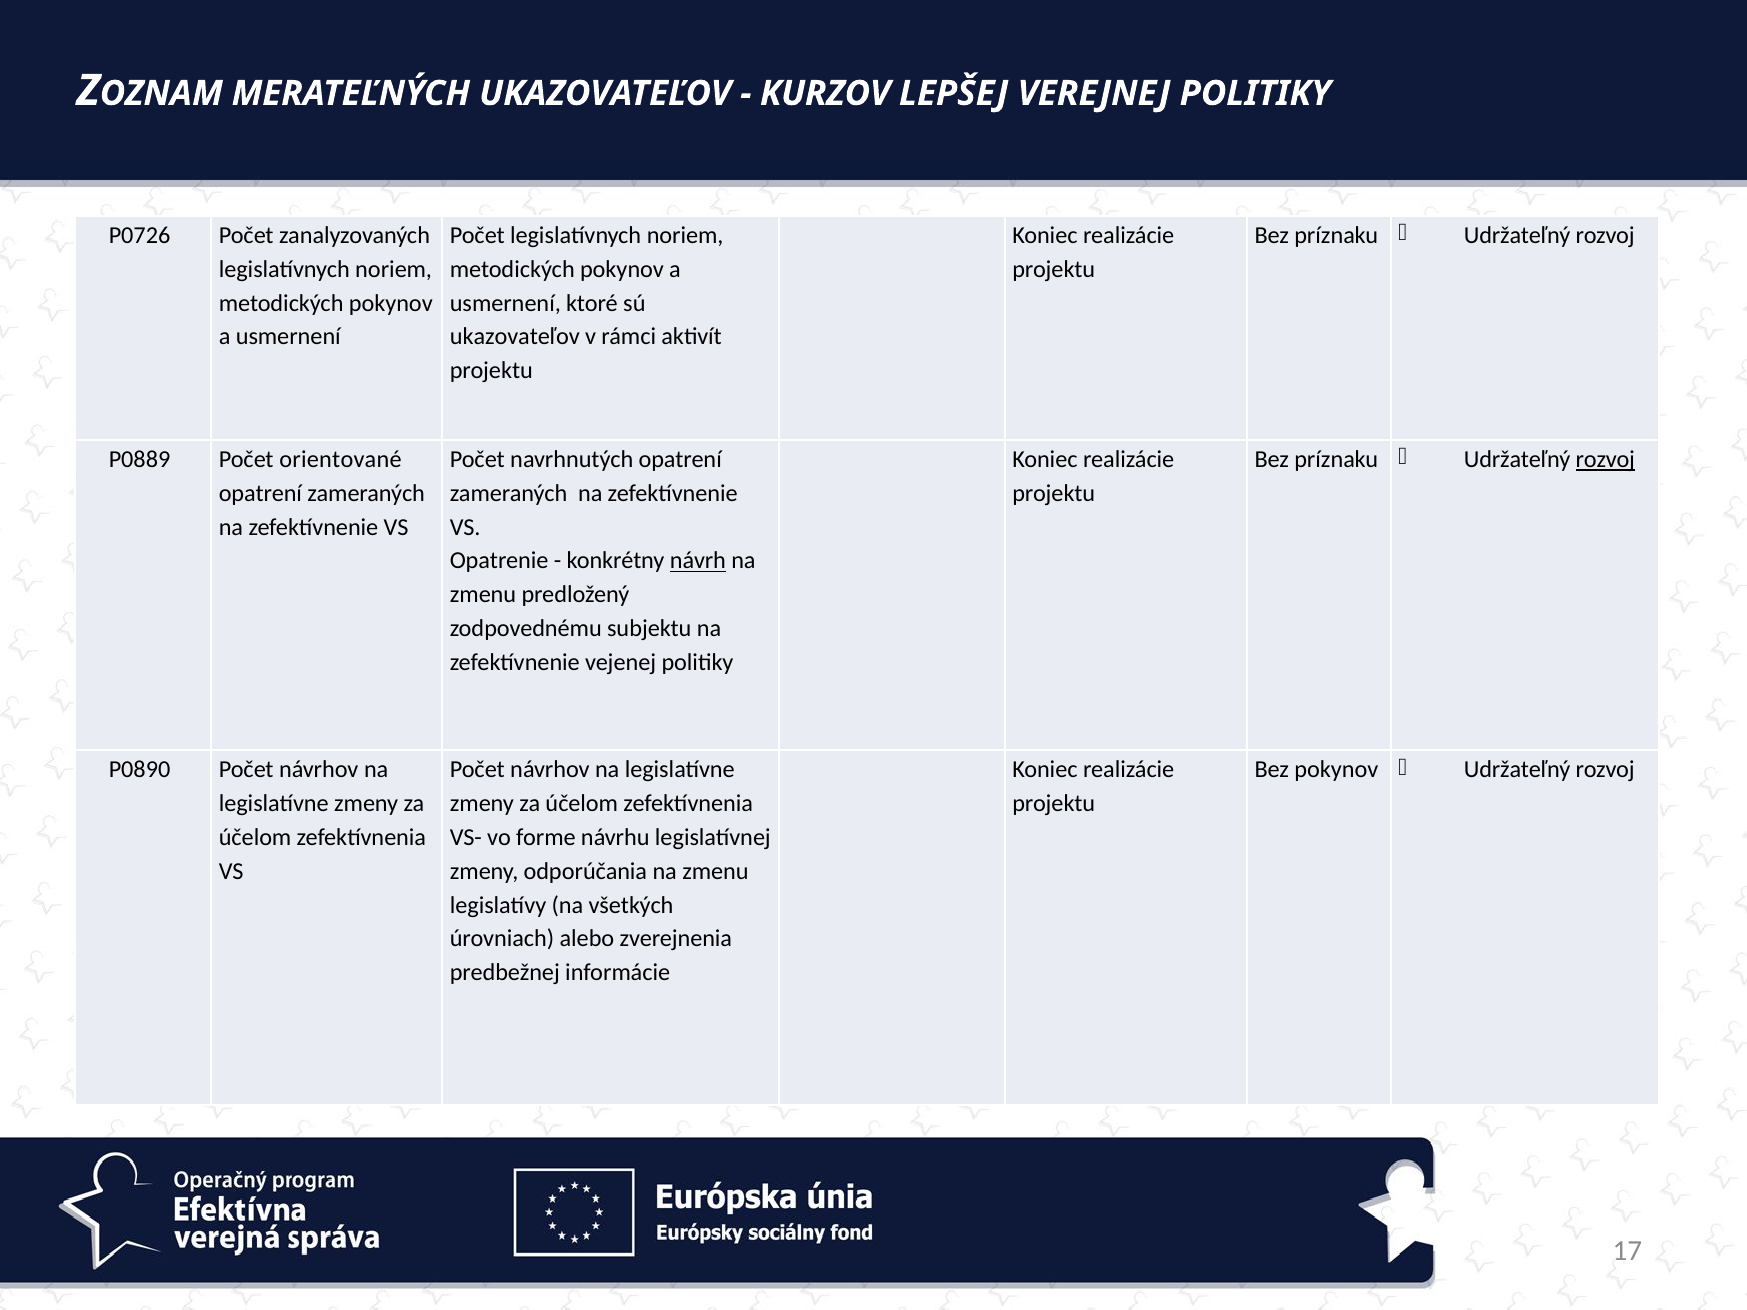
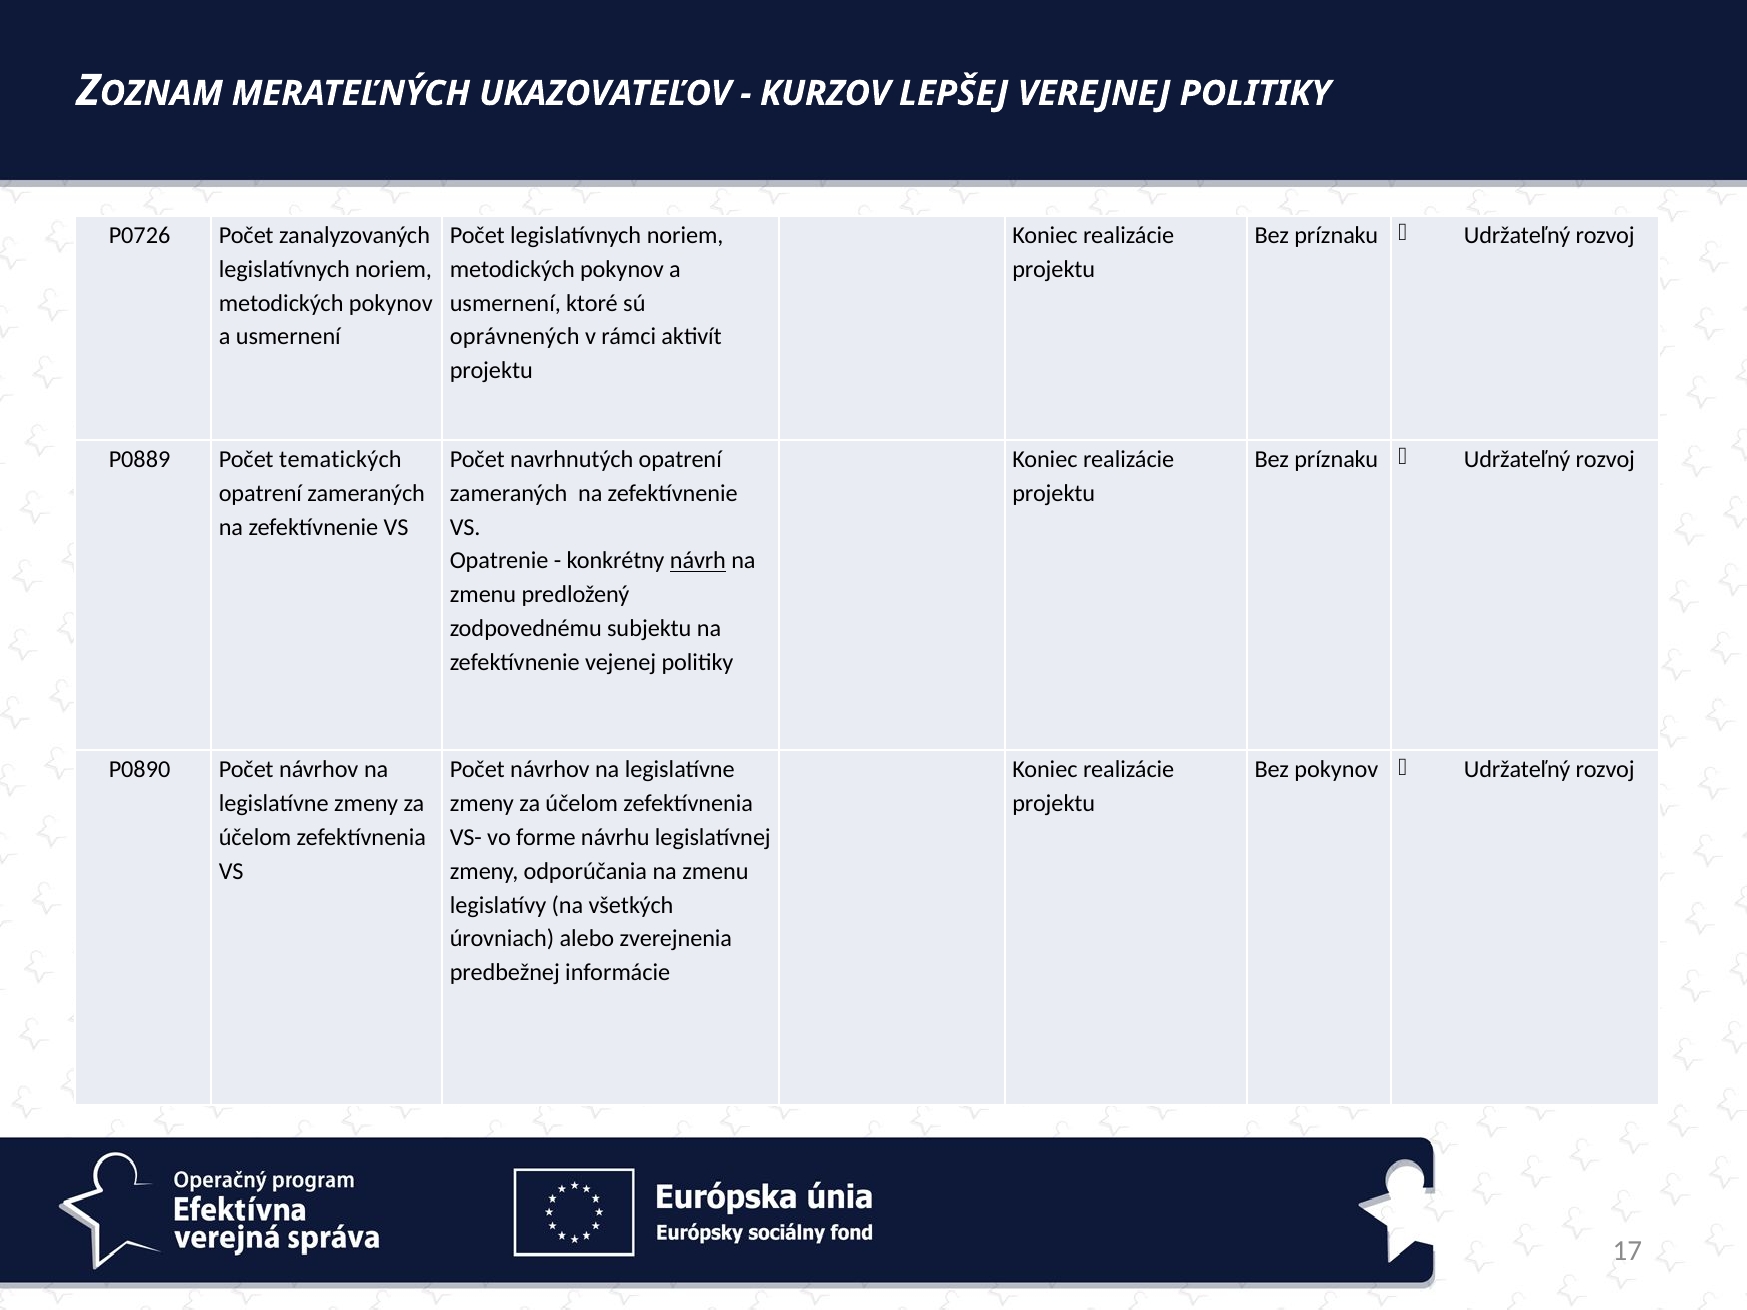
ukazovateľov at (515, 337): ukazovateľov -> oprávnených
orientované: orientované -> tematických
rozvoj at (1605, 459) underline: present -> none
